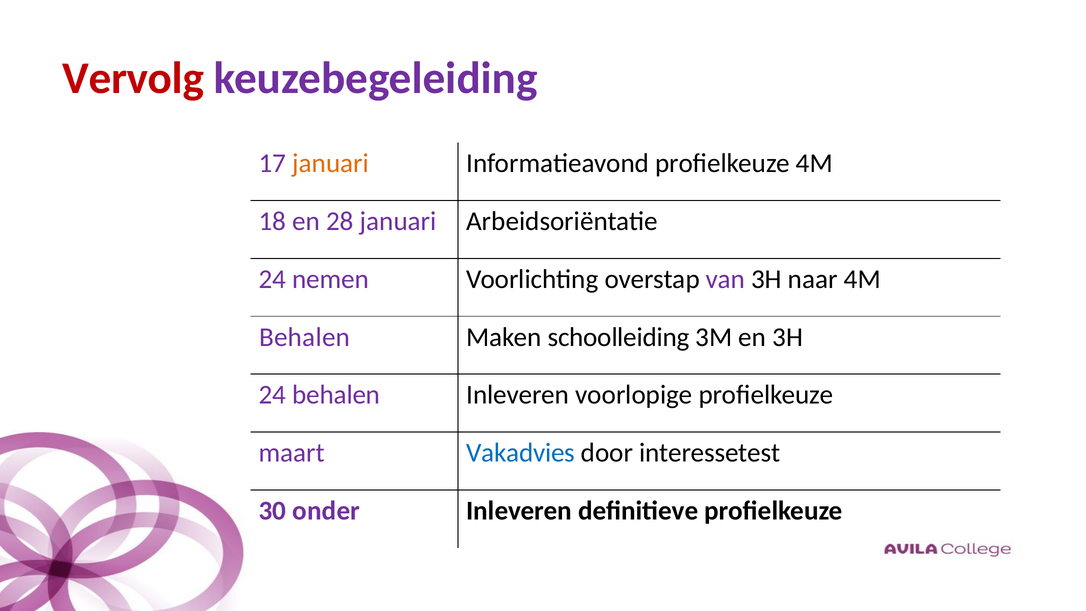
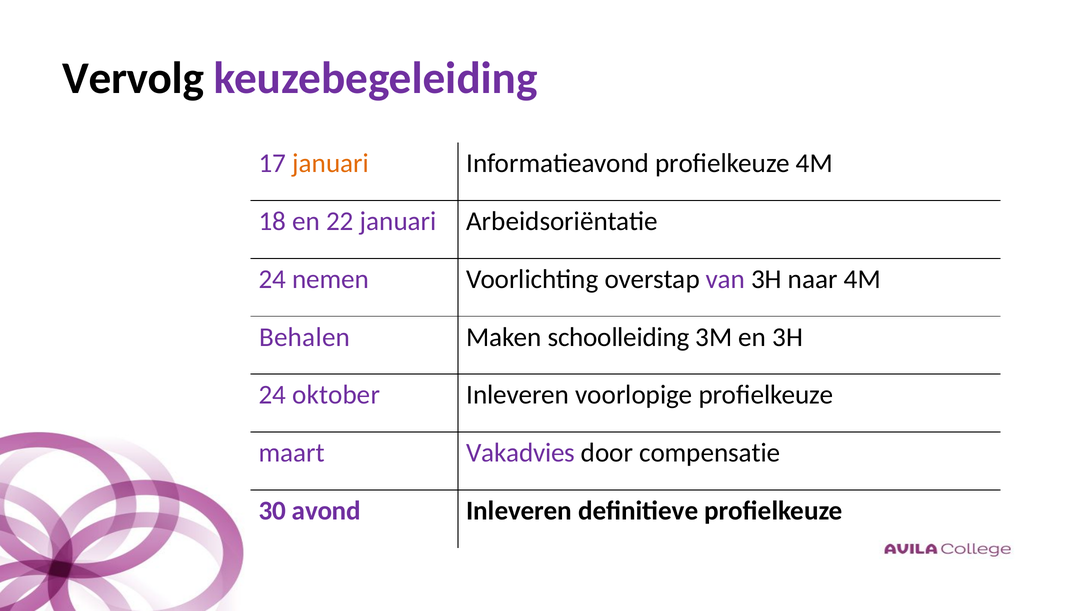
Vervolg colour: red -> black
28: 28 -> 22
24 behalen: behalen -> oktober
Vakadvies colour: blue -> purple
interessetest: interessetest -> compensatie
onder: onder -> avond
